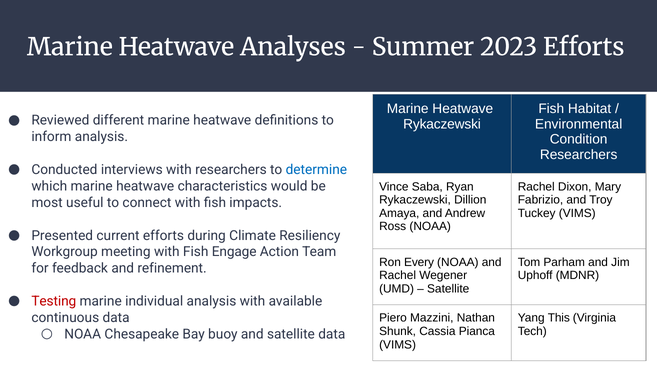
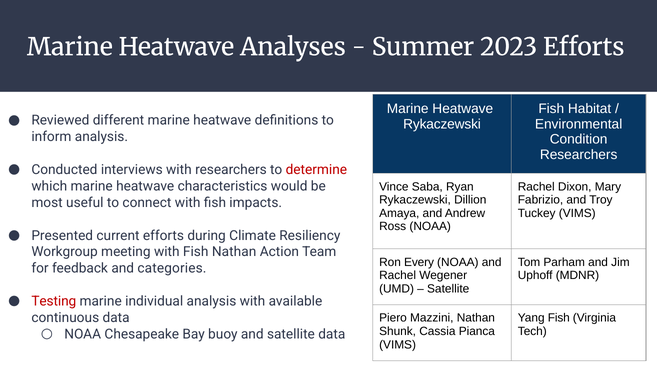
determine colour: blue -> red
Fish Engage: Engage -> Nathan
refinement: refinement -> categories
Yang This: This -> Fish
